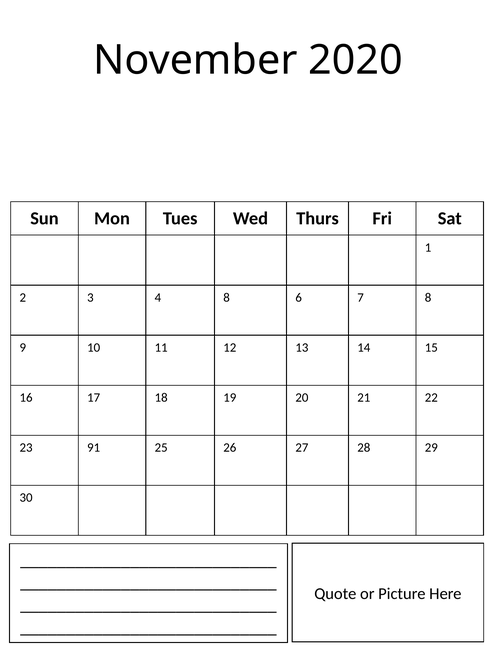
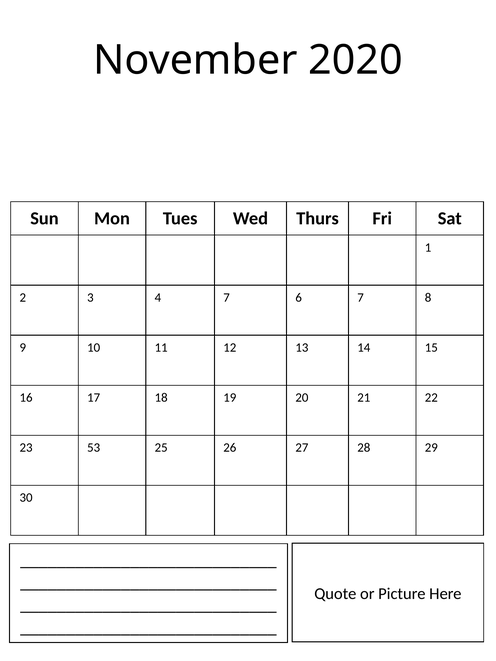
4 8: 8 -> 7
91: 91 -> 53
